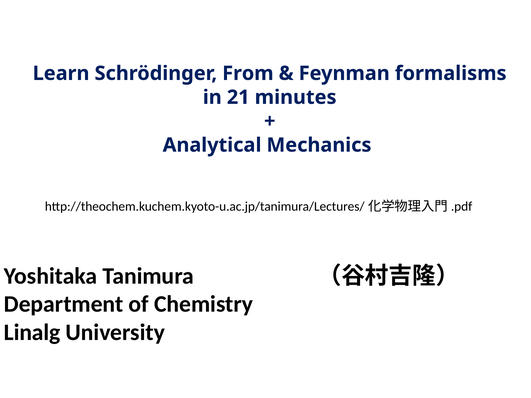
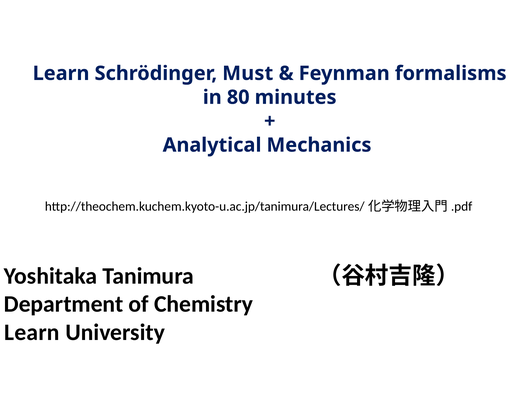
From: From -> Must
21: 21 -> 80
Linalg at (32, 333): Linalg -> Learn
